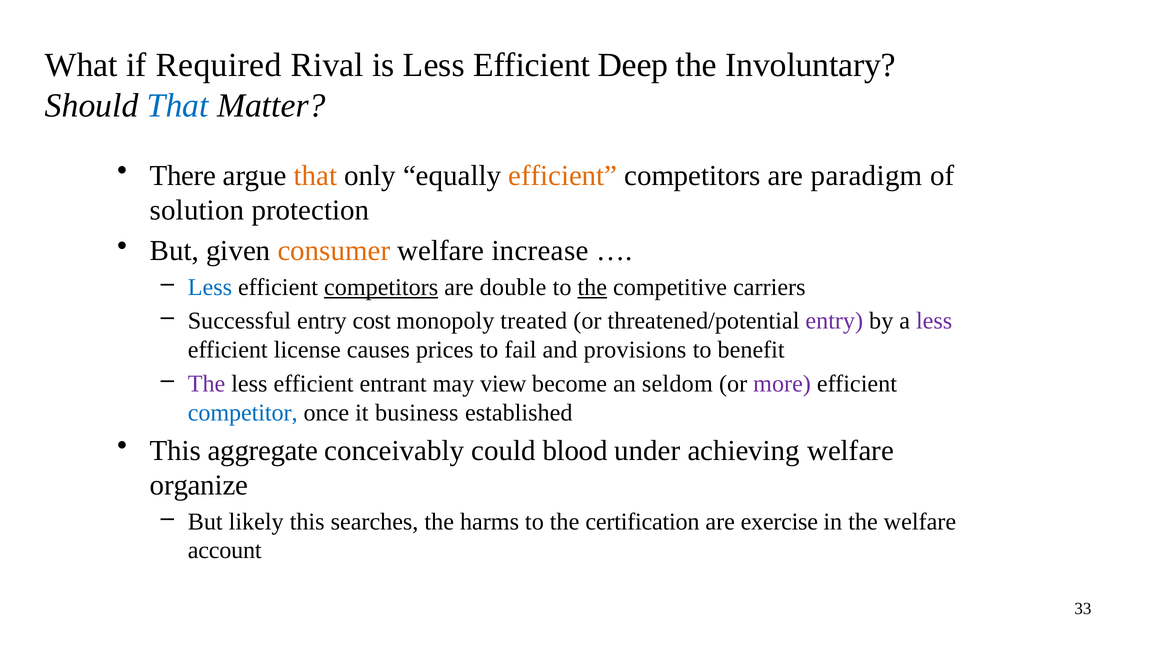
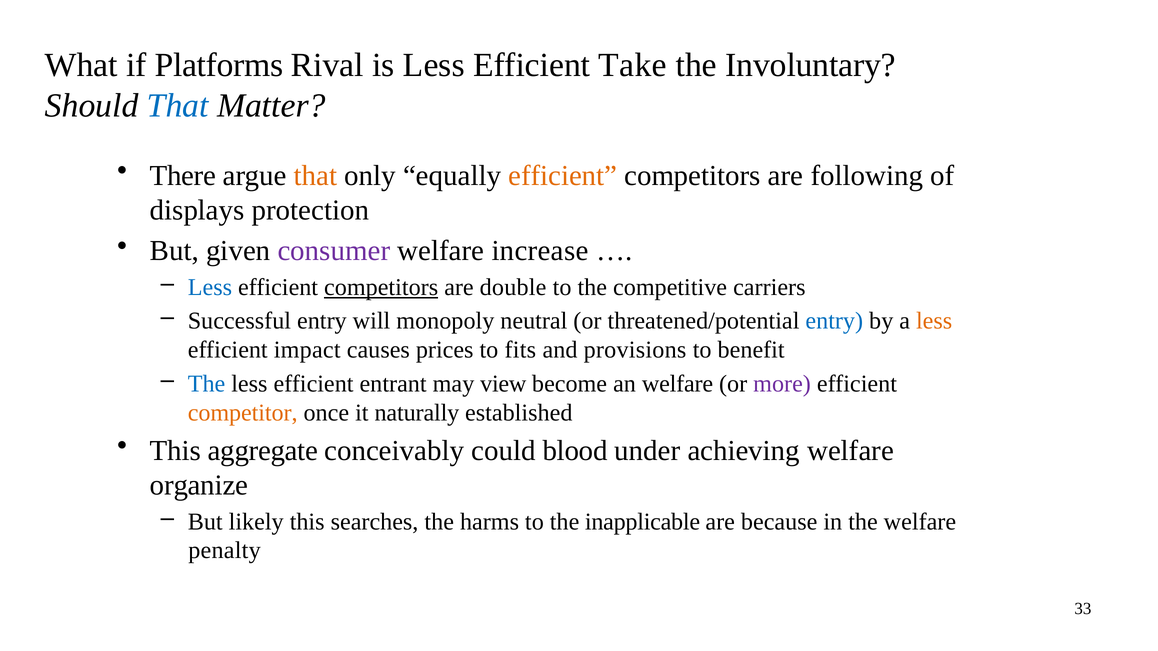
Required: Required -> Platforms
Deep: Deep -> Take
paradigm: paradigm -> following
solution: solution -> displays
consumer colour: orange -> purple
the at (592, 287) underline: present -> none
cost: cost -> will
treated: treated -> neutral
entry at (834, 321) colour: purple -> blue
less at (934, 321) colour: purple -> orange
license: license -> impact
fail: fail -> fits
The at (207, 384) colour: purple -> blue
an seldom: seldom -> welfare
competitor colour: blue -> orange
business: business -> naturally
certification: certification -> inapplicable
exercise: exercise -> because
account: account -> penalty
